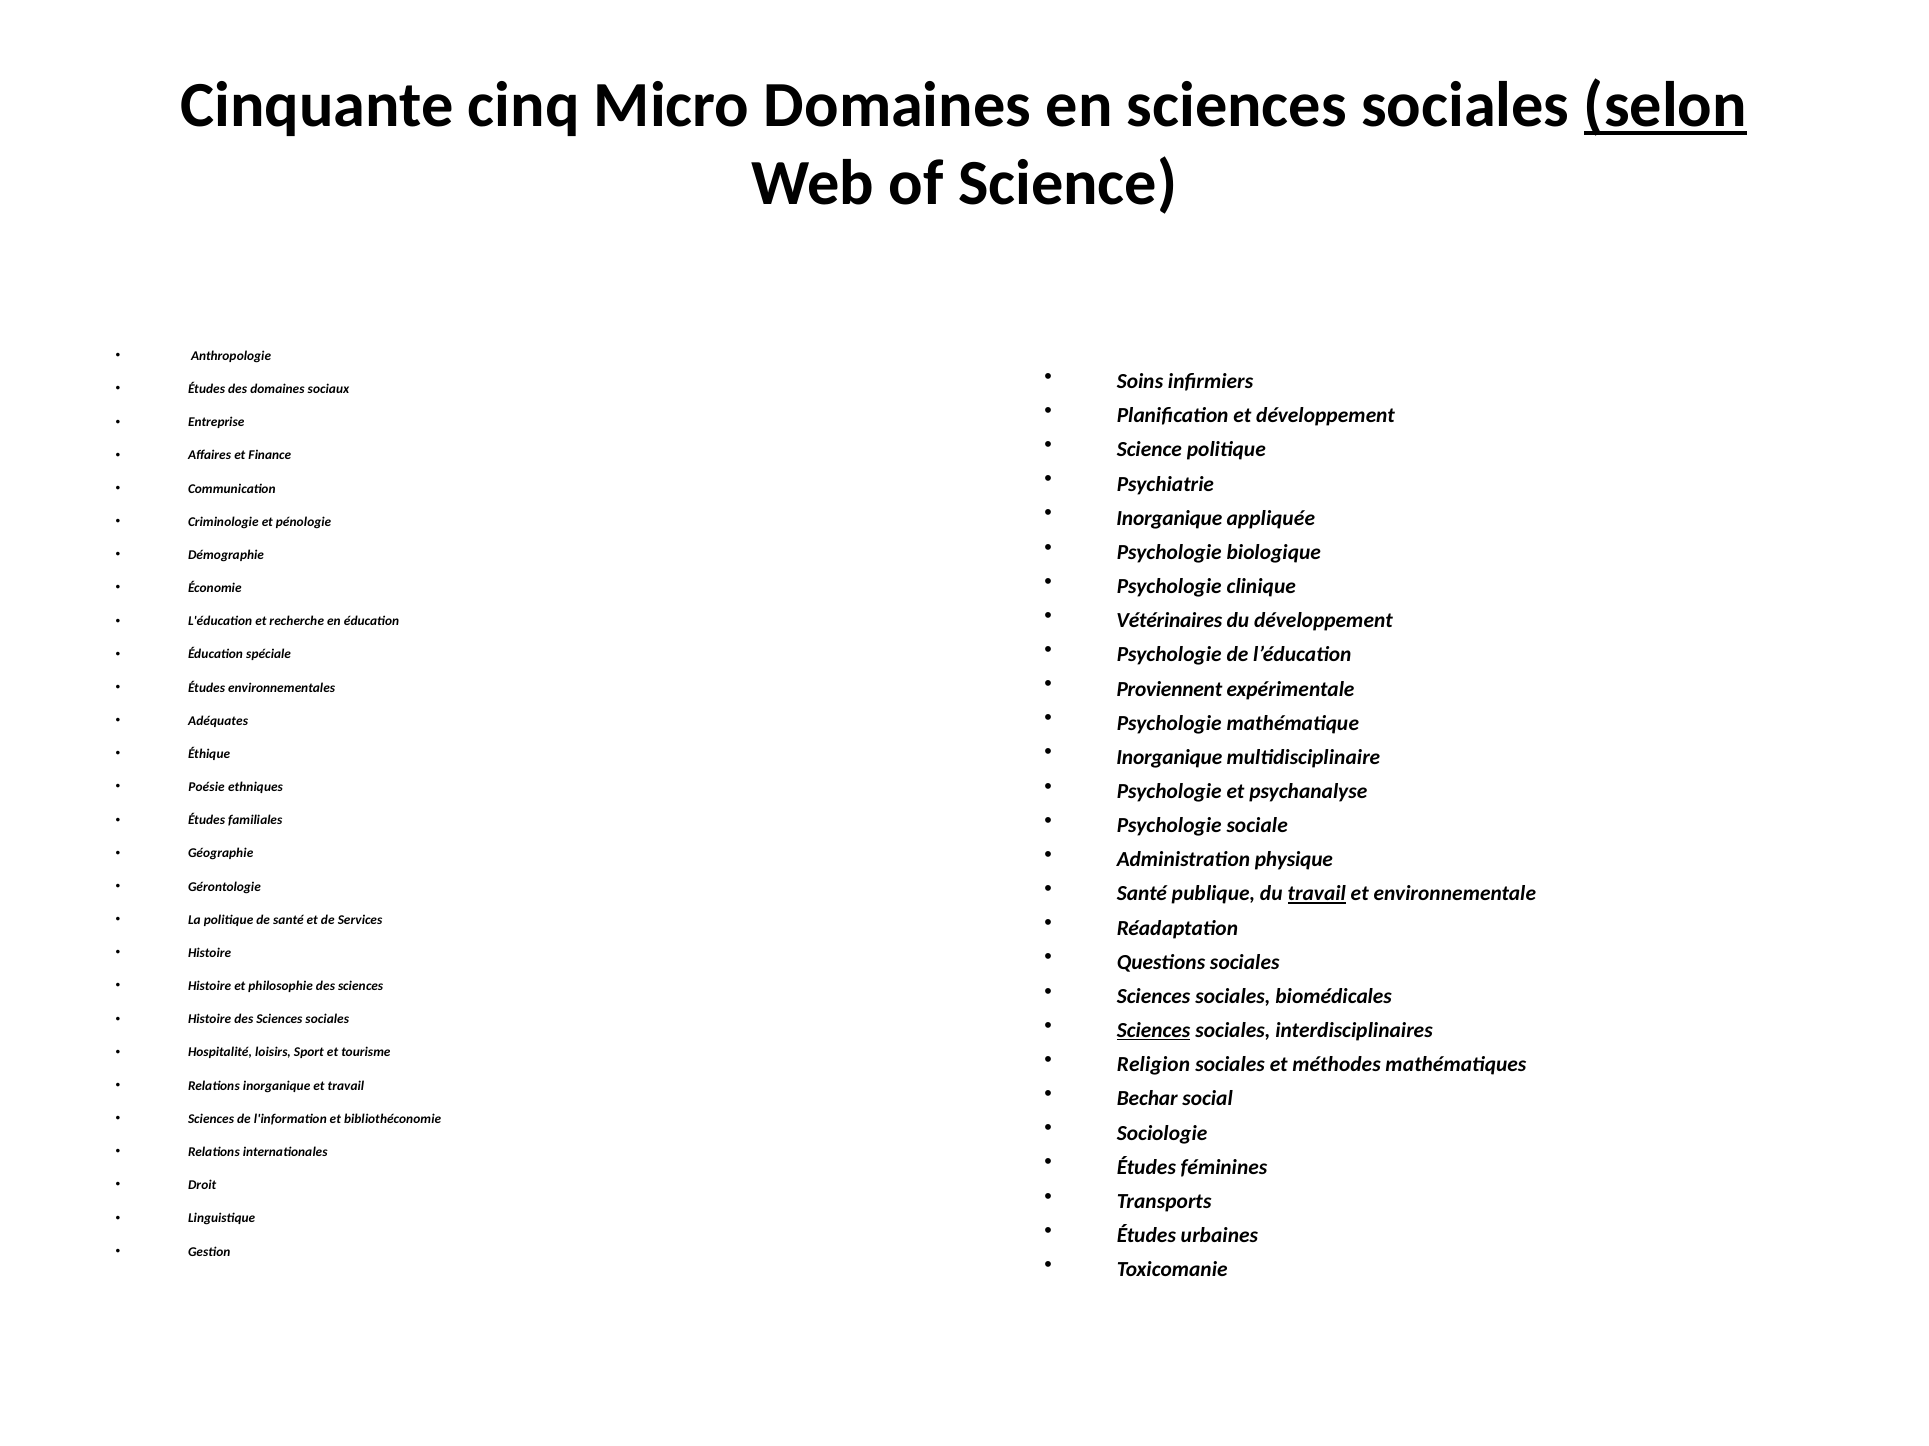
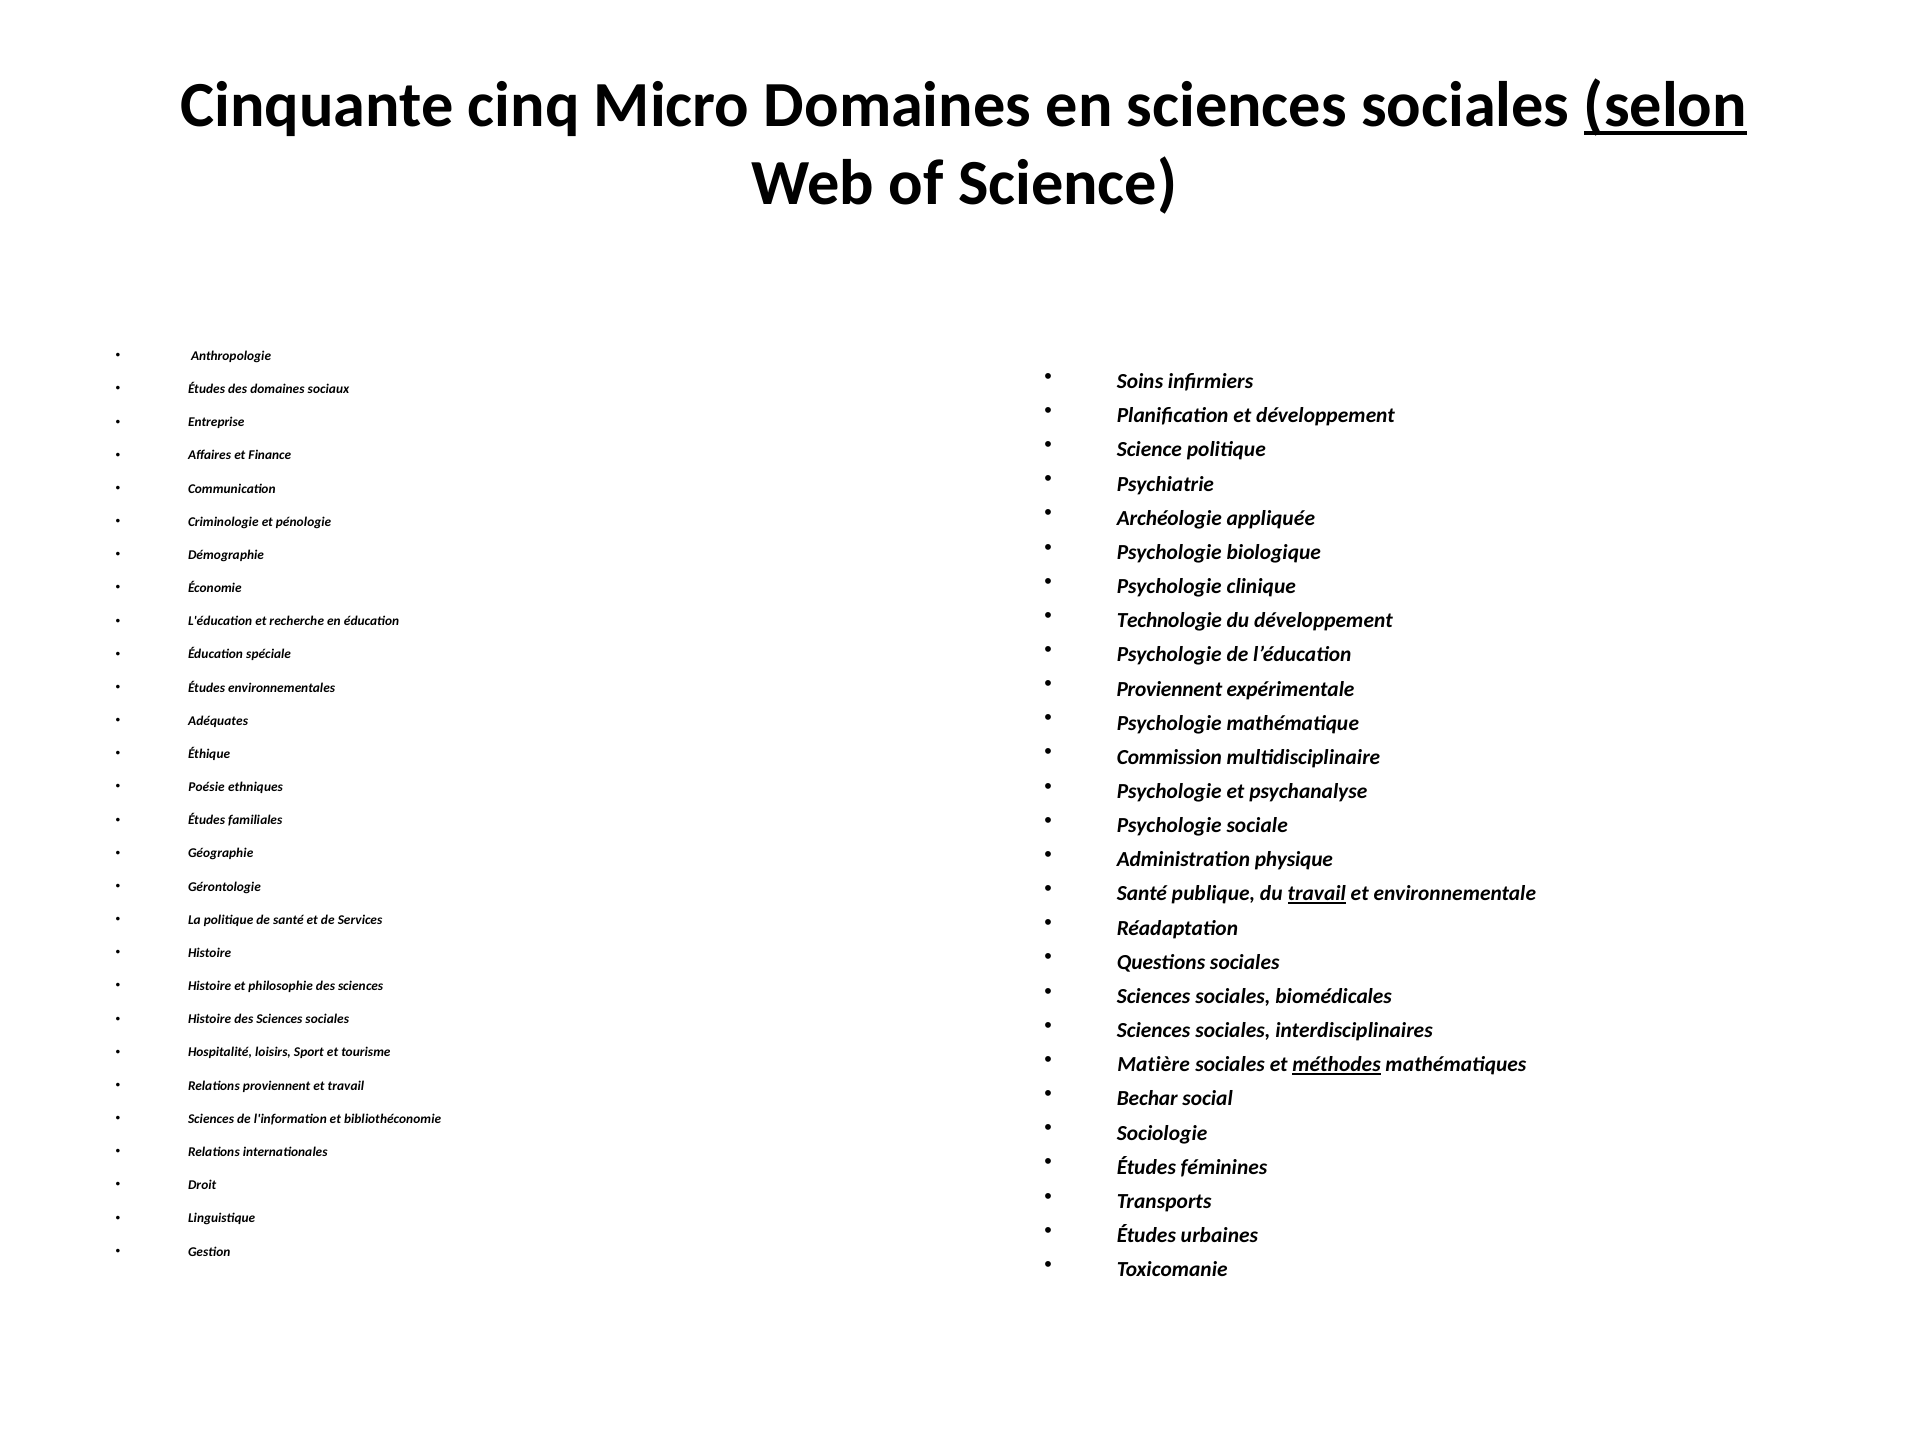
Inorganique at (1169, 518): Inorganique -> Archéologie
Vétérinaires: Vétérinaires -> Technologie
Inorganique at (1169, 758): Inorganique -> Commission
Sciences at (1154, 1031) underline: present -> none
Religion: Religion -> Matière
méthodes underline: none -> present
Relations inorganique: inorganique -> proviennent
